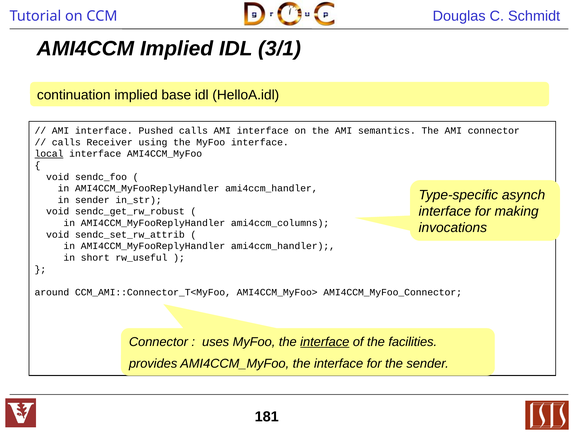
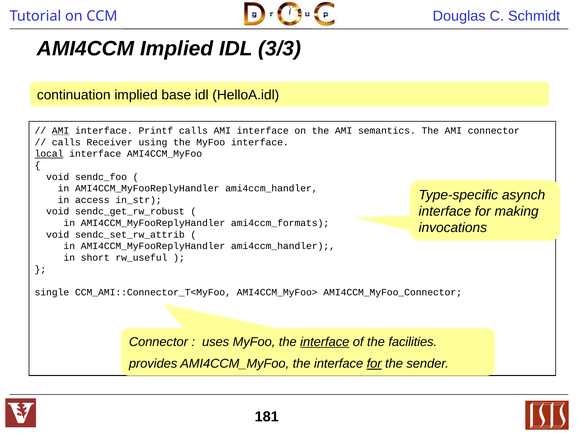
3/1: 3/1 -> 3/3
AMI at (61, 131) underline: none -> present
Pushed: Pushed -> Printf
in sender: sender -> access
ami4ccm_columns: ami4ccm_columns -> ami4ccm_formats
around: around -> single
for at (374, 364) underline: none -> present
